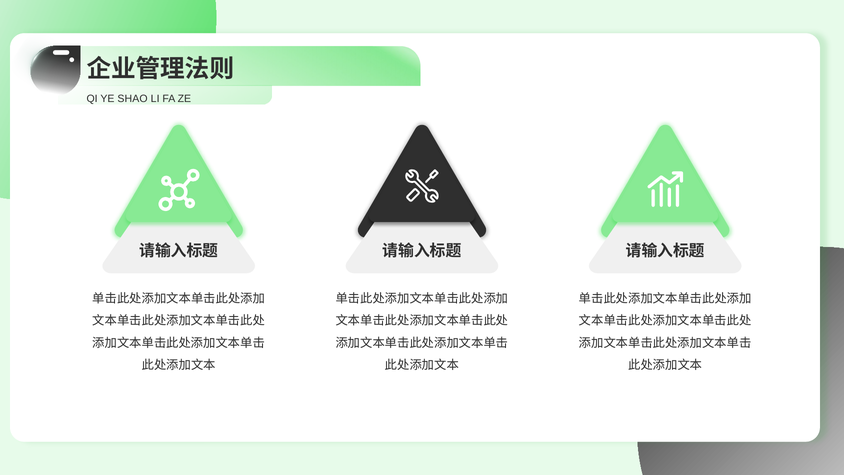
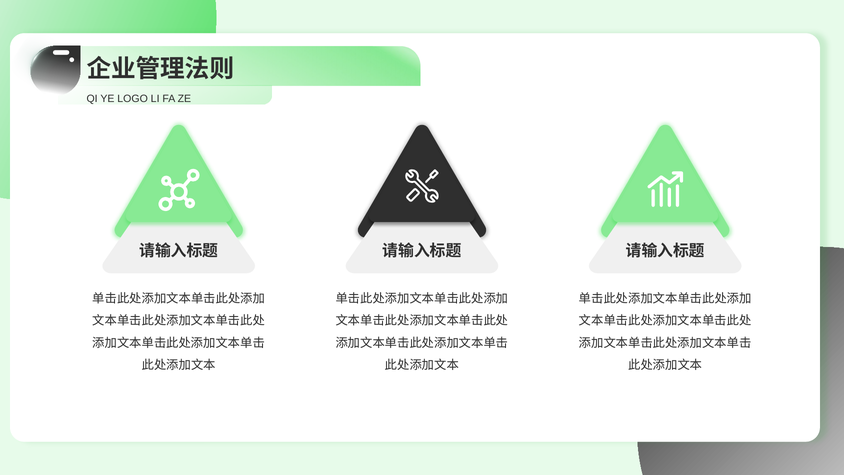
SHAO: SHAO -> LOGO
